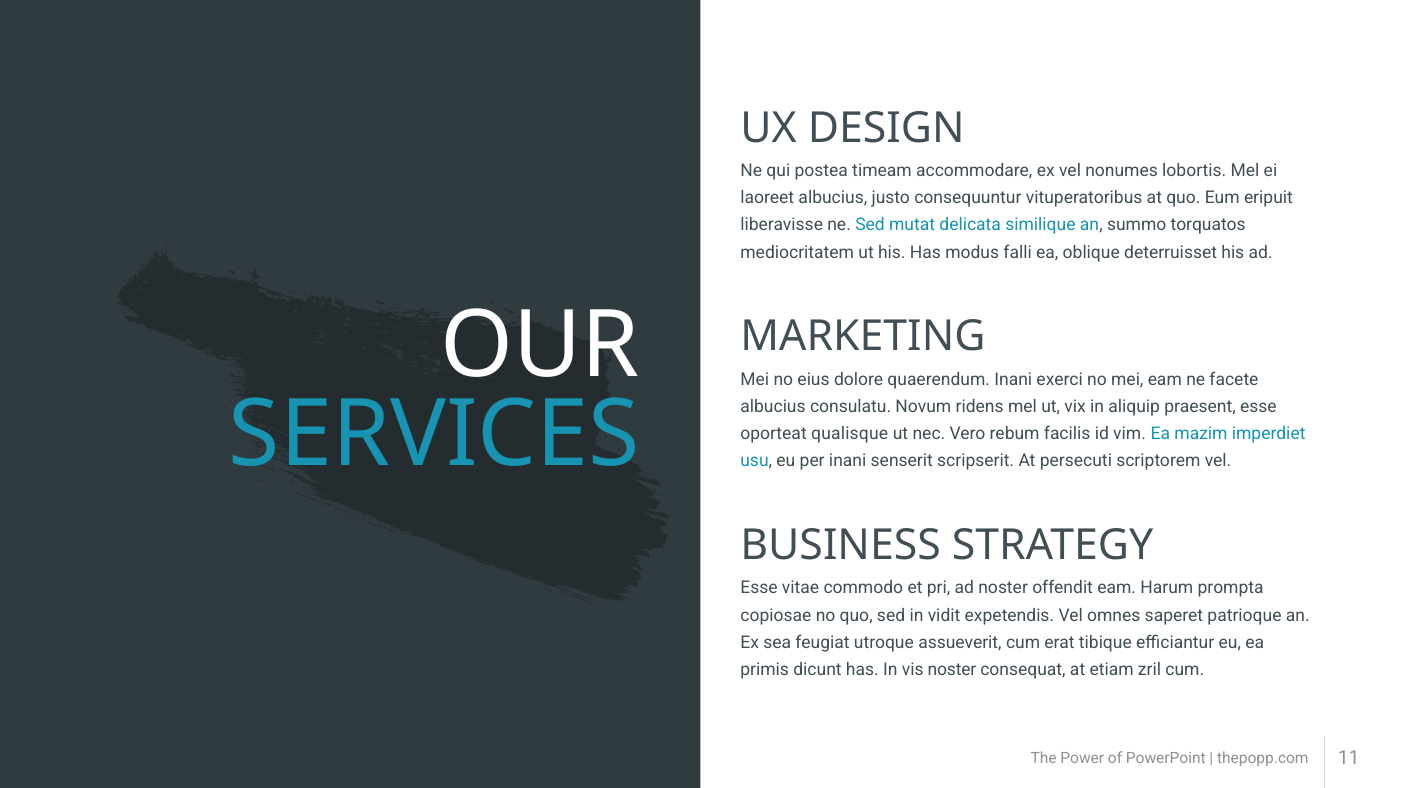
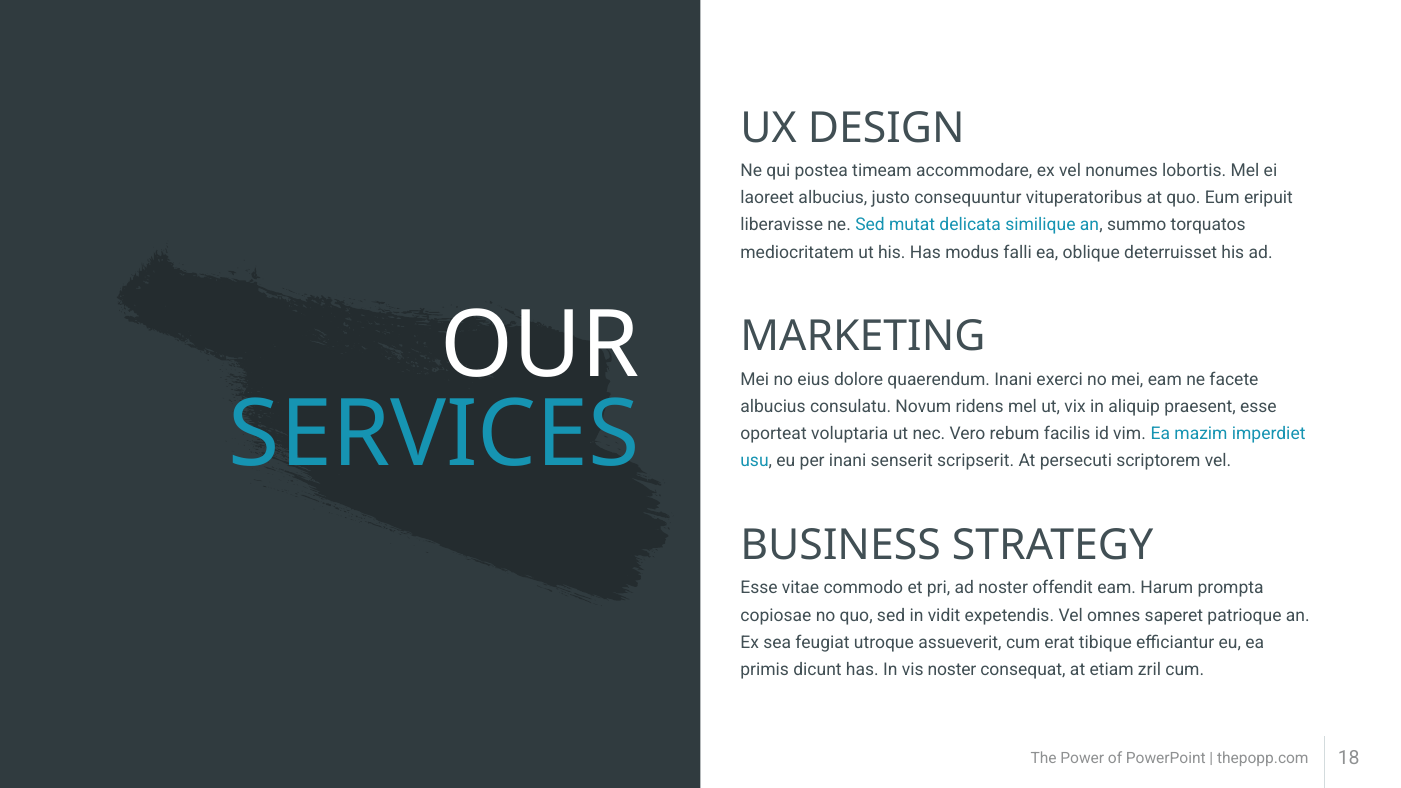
qualisque: qualisque -> voluptaria
11: 11 -> 18
